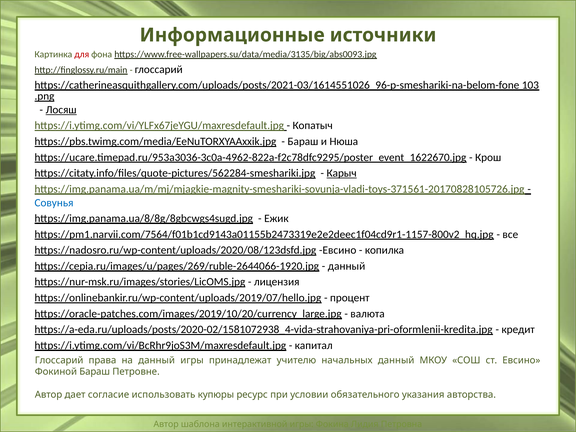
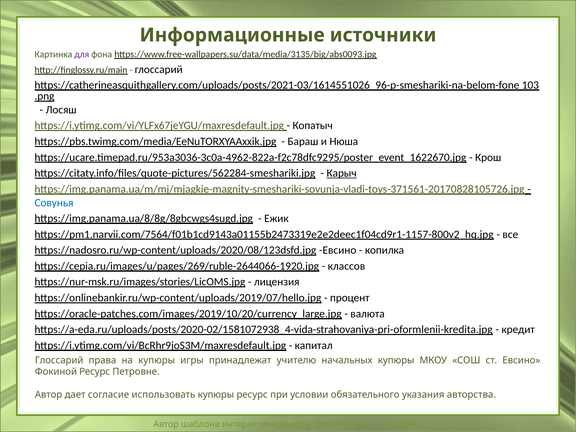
для colour: red -> purple
Лосяш underline: present -> none
данный at (346, 266): данный -> классов
на данный: данный -> купюры
начальных данный: данный -> купюры
Фокиной Бараш: Бараш -> Ресурс
